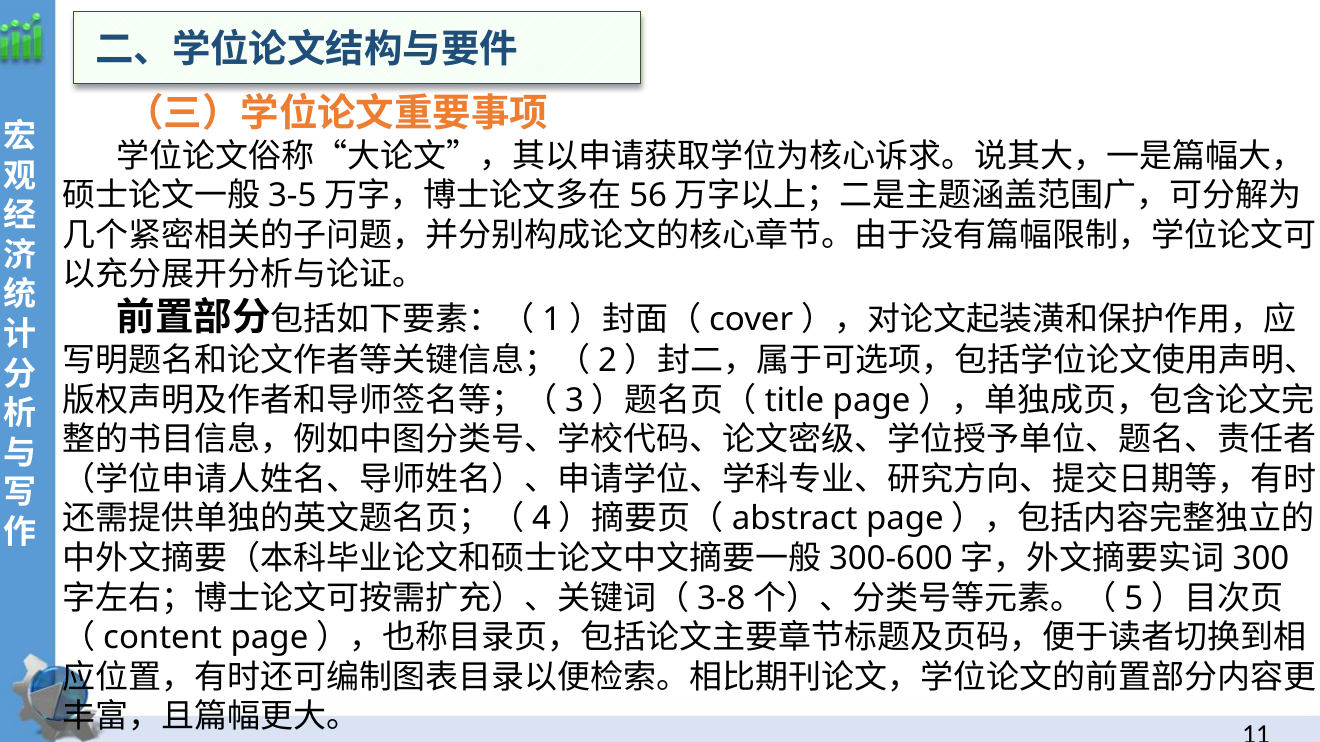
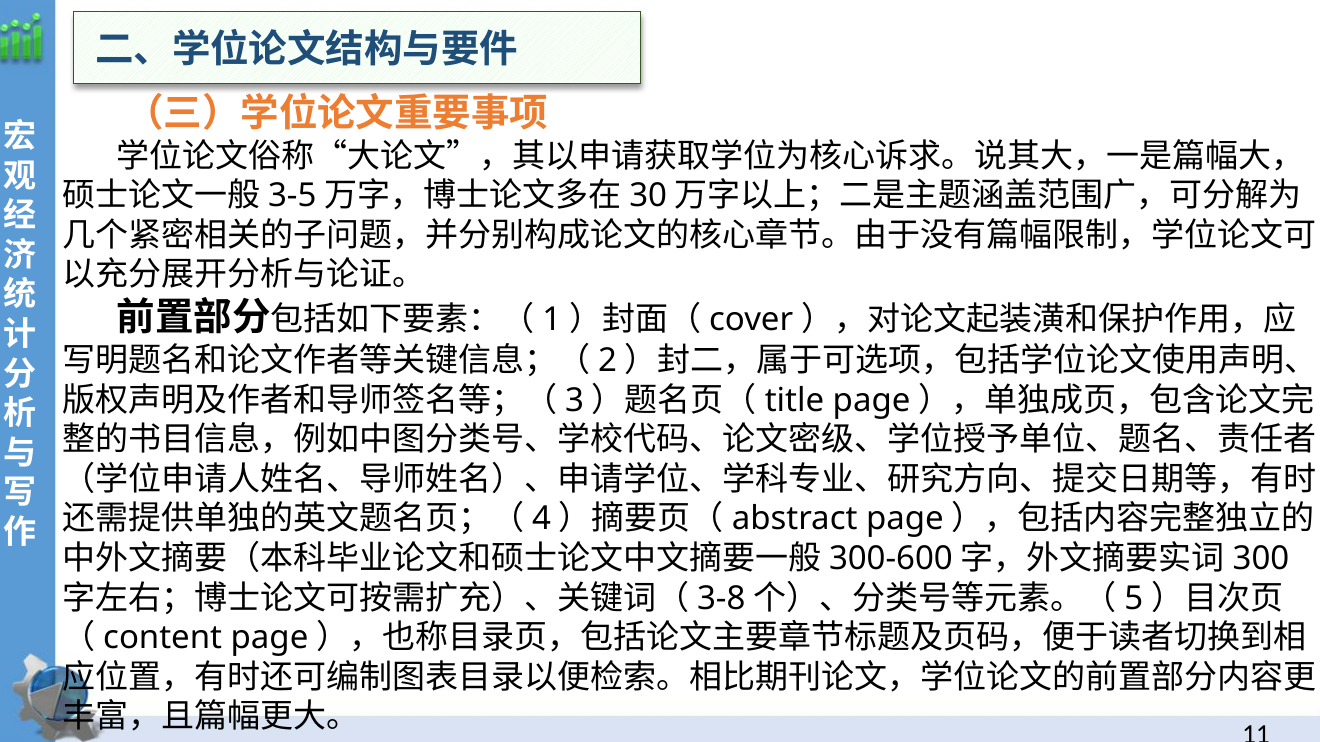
56: 56 -> 30
